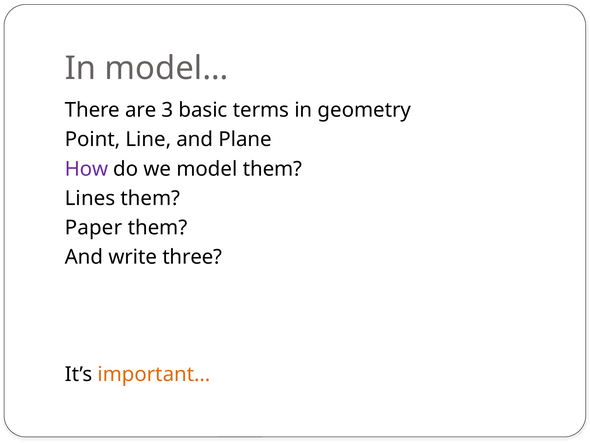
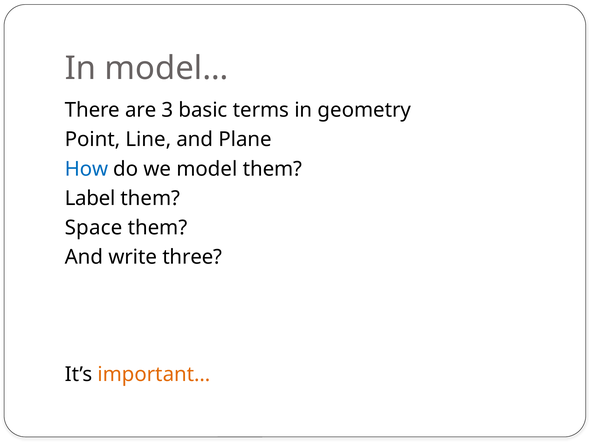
How colour: purple -> blue
Lines: Lines -> Label
Paper: Paper -> Space
